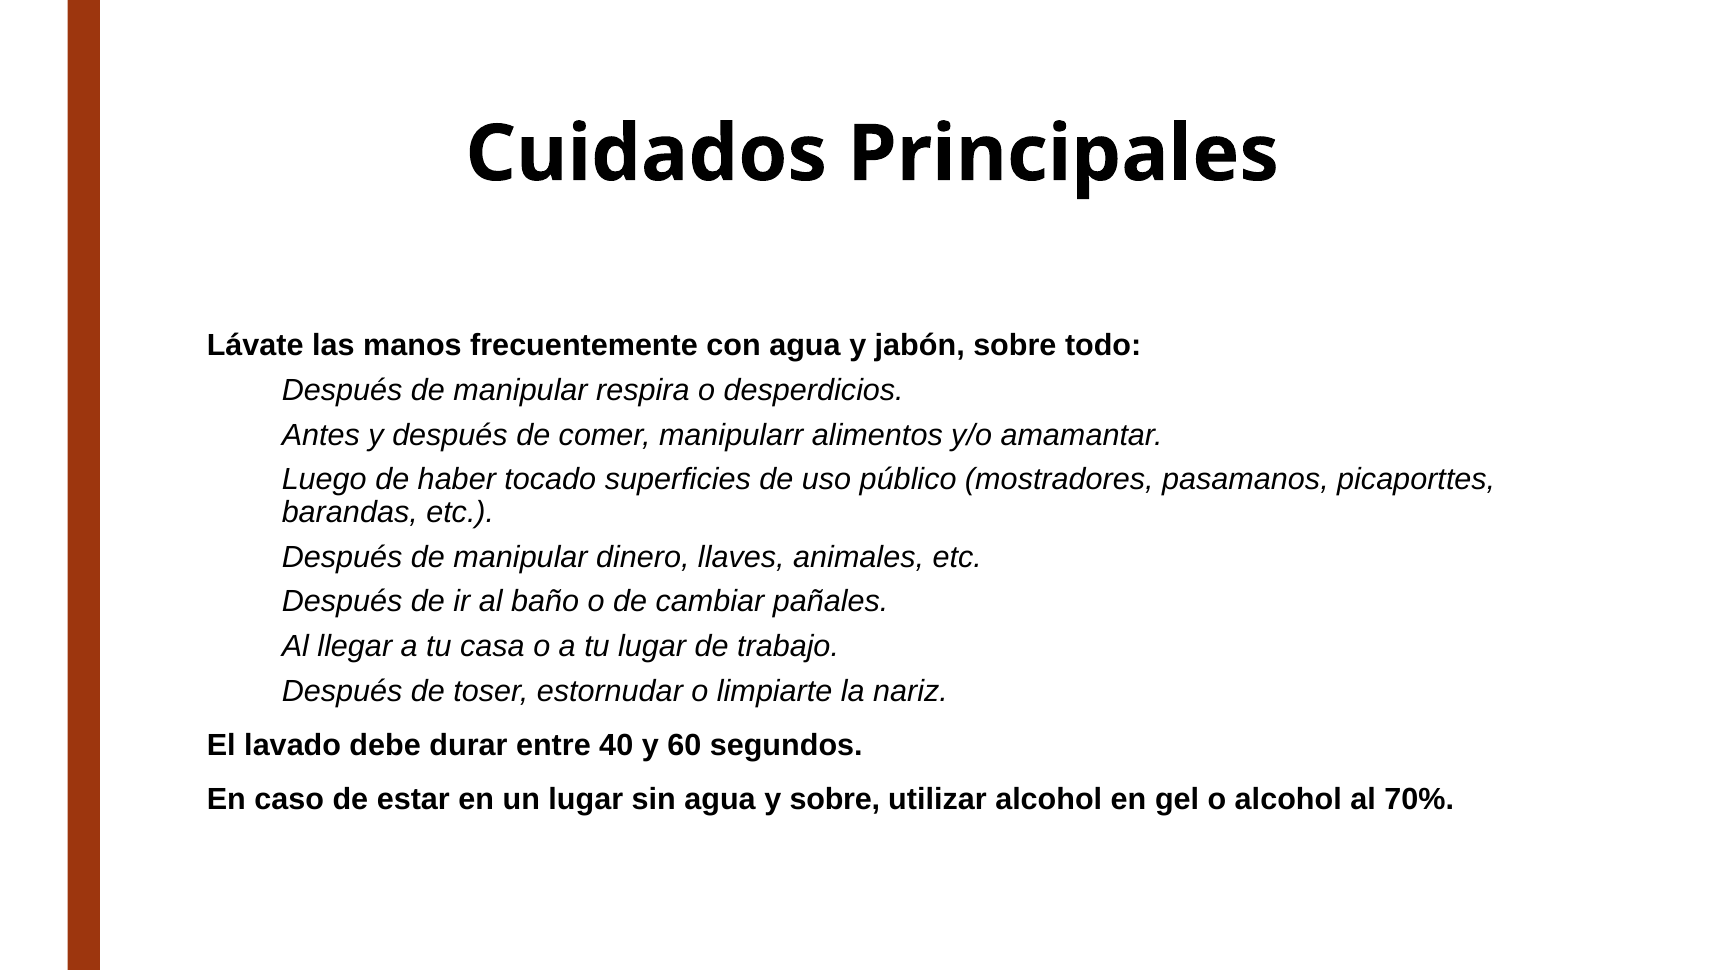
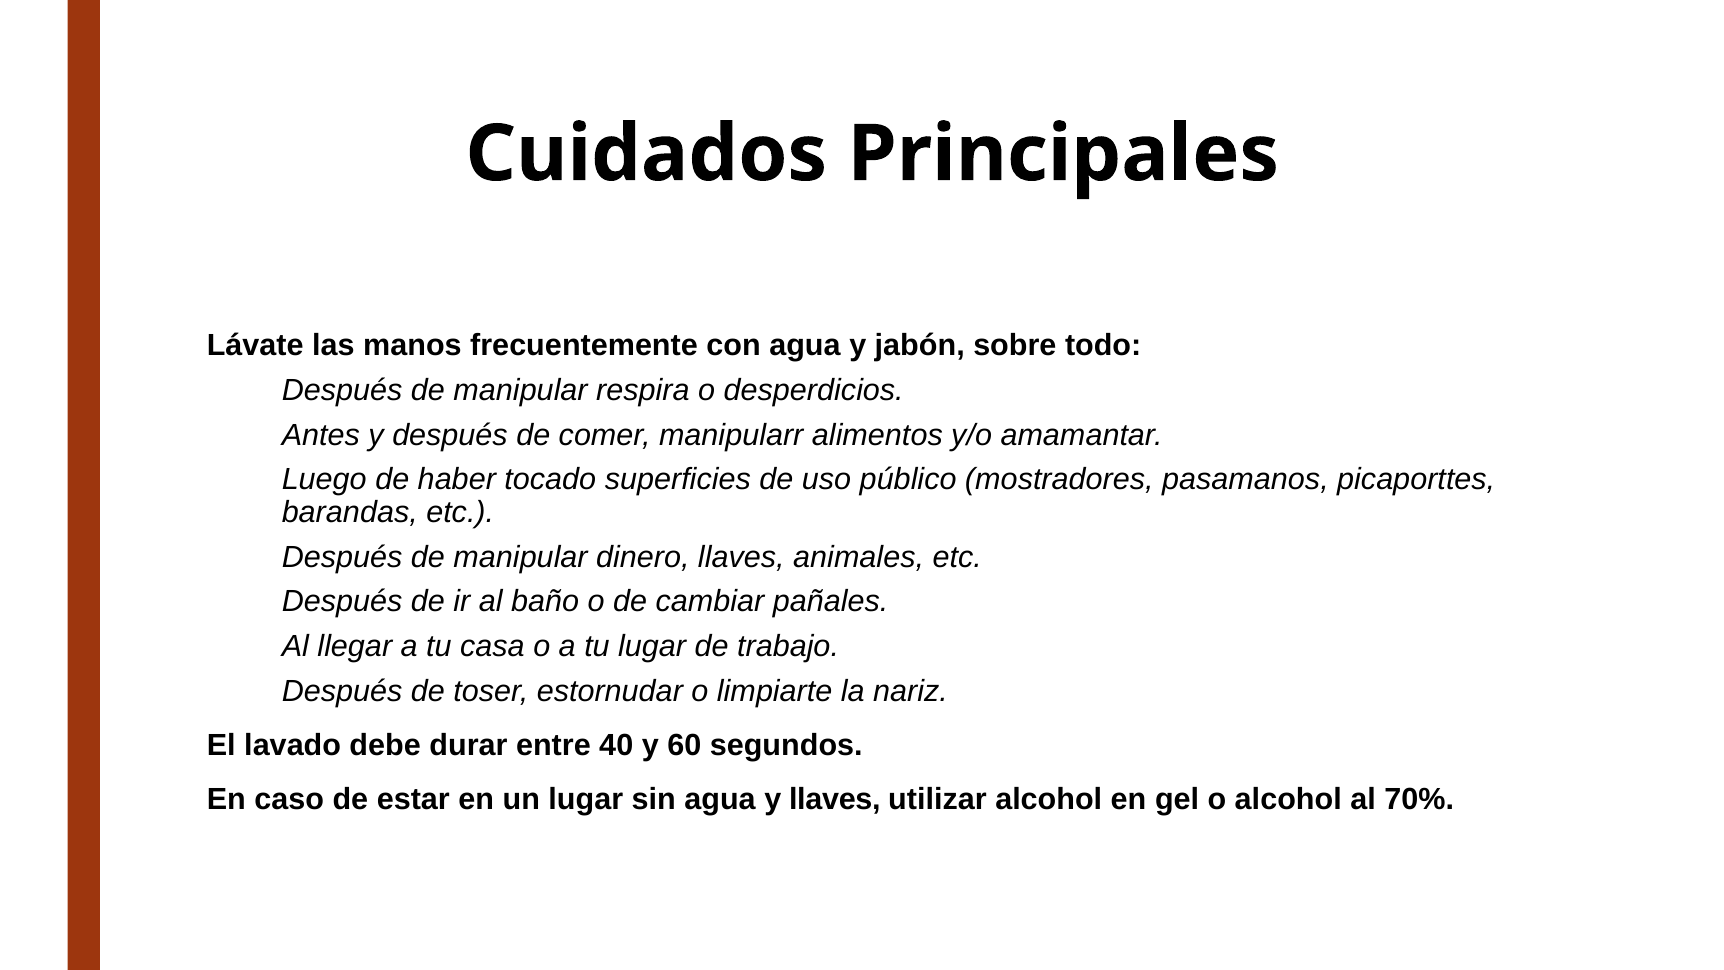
y sobre: sobre -> llaves
